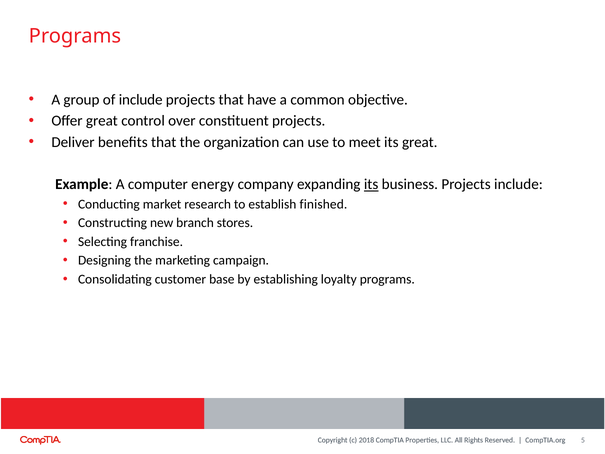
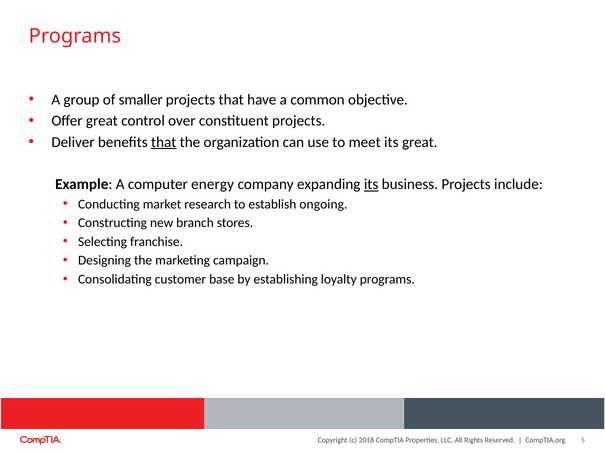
of include: include -> smaller
that at (164, 142) underline: none -> present
finished: finished -> ongoing
